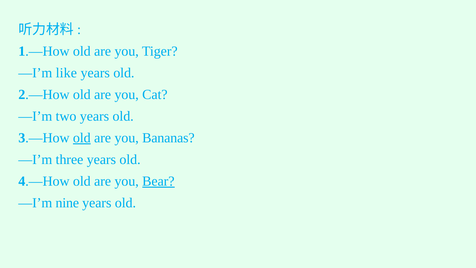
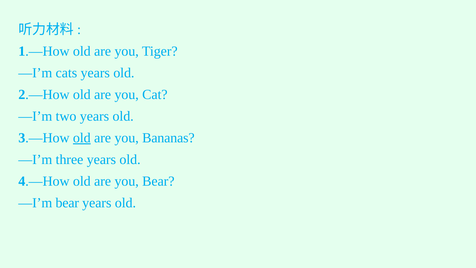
like: like -> cats
Bear at (158, 181) underline: present -> none
—I’m nine: nine -> bear
